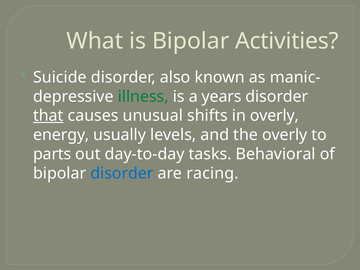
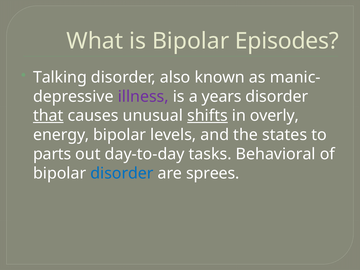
Activities: Activities -> Episodes
Suicide: Suicide -> Talking
illness colour: green -> purple
shifts underline: none -> present
energy usually: usually -> bipolar
the overly: overly -> states
racing: racing -> sprees
